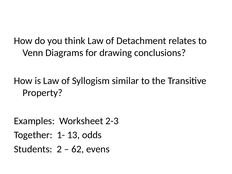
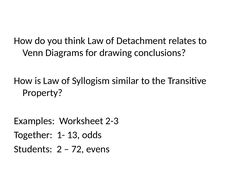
62: 62 -> 72
